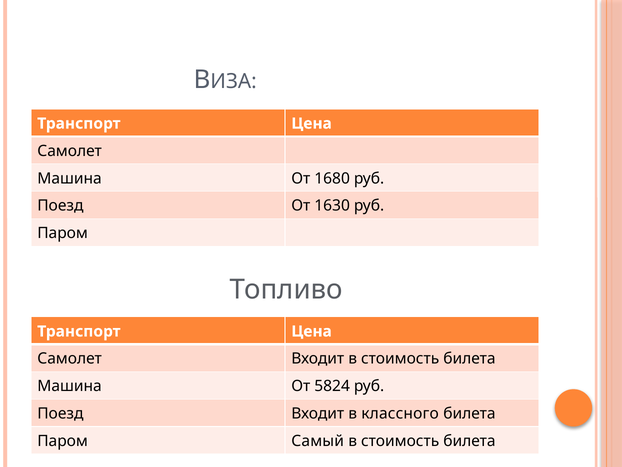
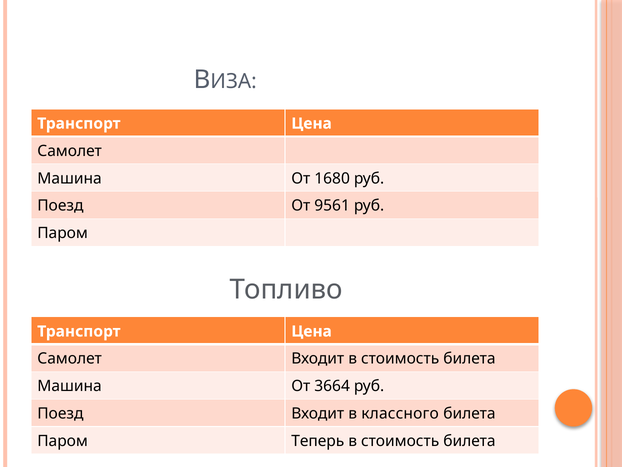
1630: 1630 -> 9561
5824: 5824 -> 3664
Самый: Самый -> Теперь
